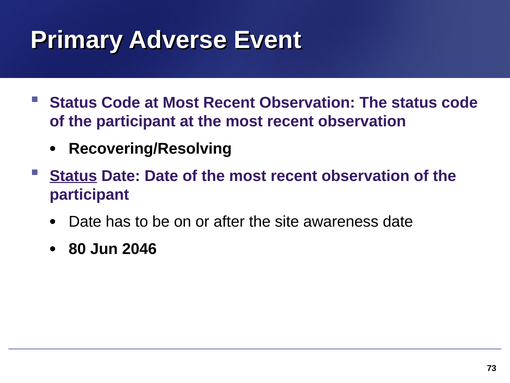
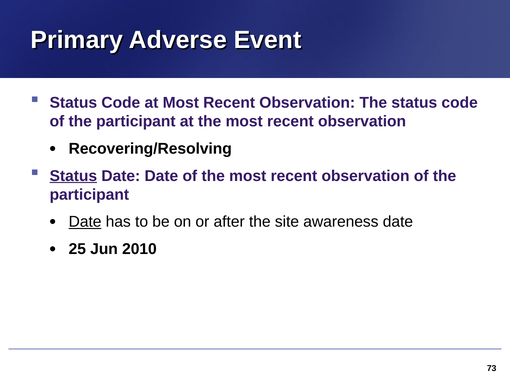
Date at (85, 222) underline: none -> present
80: 80 -> 25
2046: 2046 -> 2010
